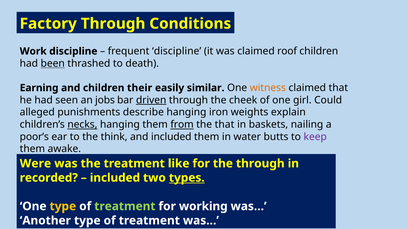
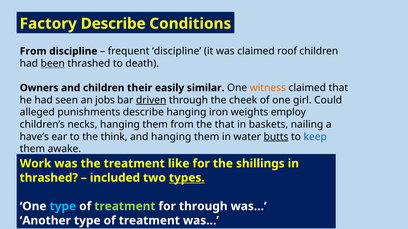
Factory Through: Through -> Describe
Work at (33, 51): Work -> From
Earning: Earning -> Owners
explain: explain -> employ
necks underline: present -> none
from at (182, 125) underline: present -> none
poor’s: poor’s -> have’s
and included: included -> hanging
butts underline: none -> present
keep colour: purple -> blue
Were: Were -> Work
the through: through -> shillings
recorded at (49, 178): recorded -> thrashed
type at (63, 207) colour: yellow -> light blue
for working: working -> through
